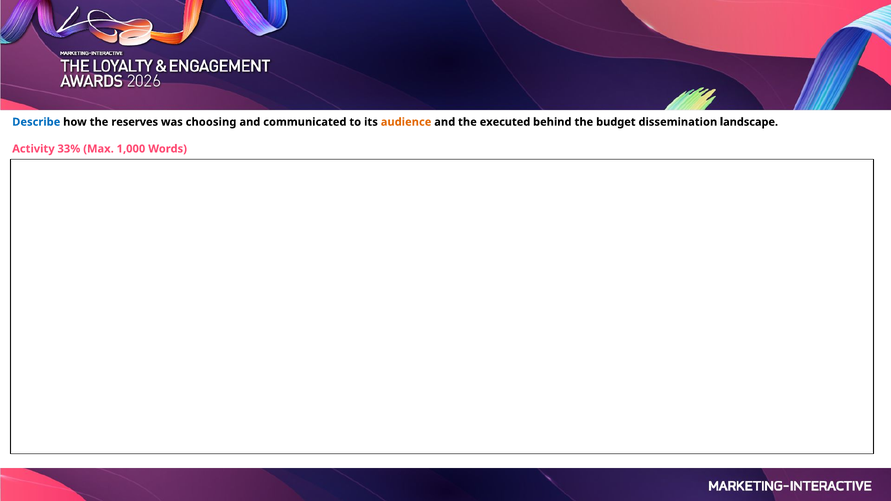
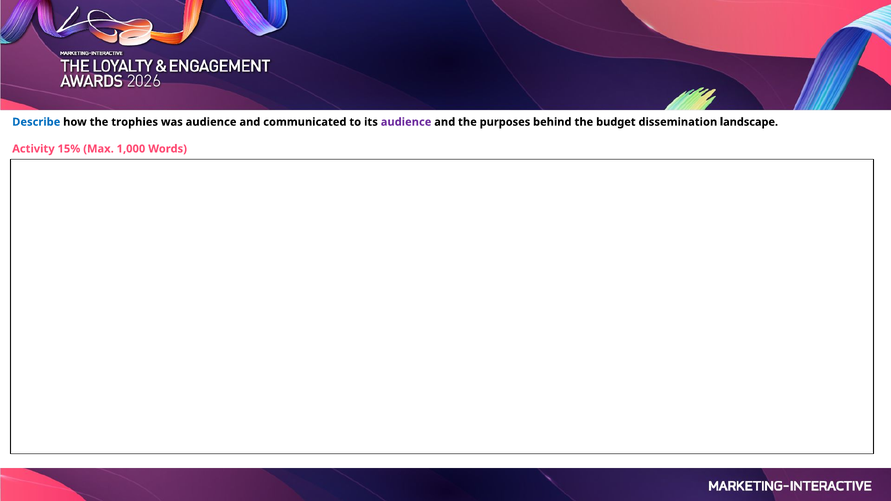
reserves: reserves -> trophies
was choosing: choosing -> audience
audience at (406, 122) colour: orange -> purple
executed: executed -> purposes
33%: 33% -> 15%
